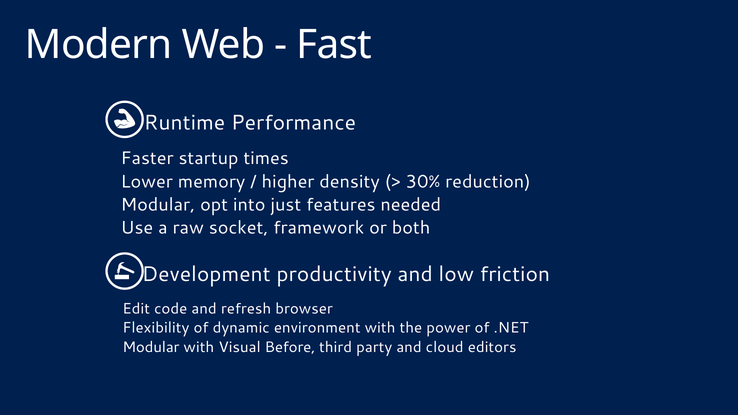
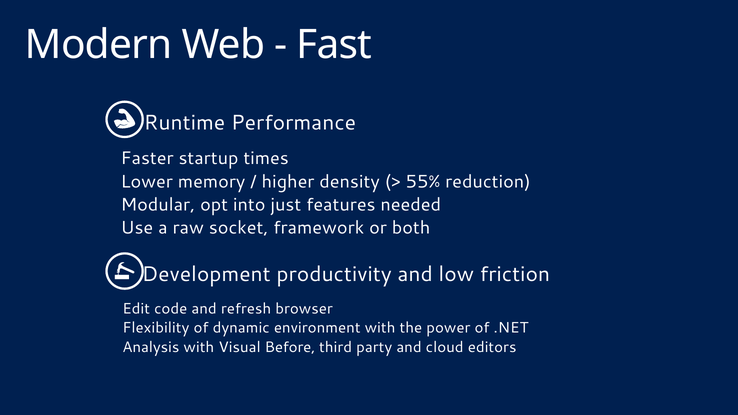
30%: 30% -> 55%
Modular at (151, 347): Modular -> Analysis
